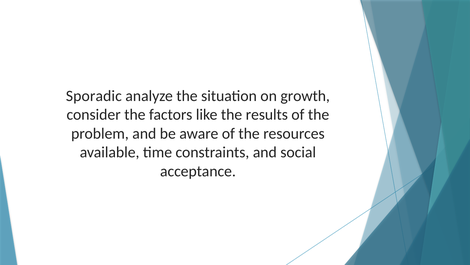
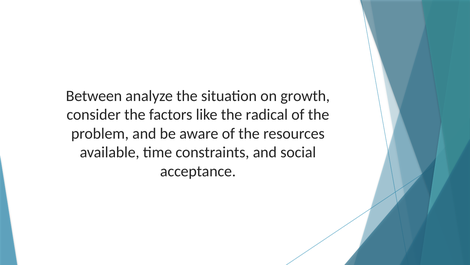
Sporadic: Sporadic -> Between
results: results -> radical
